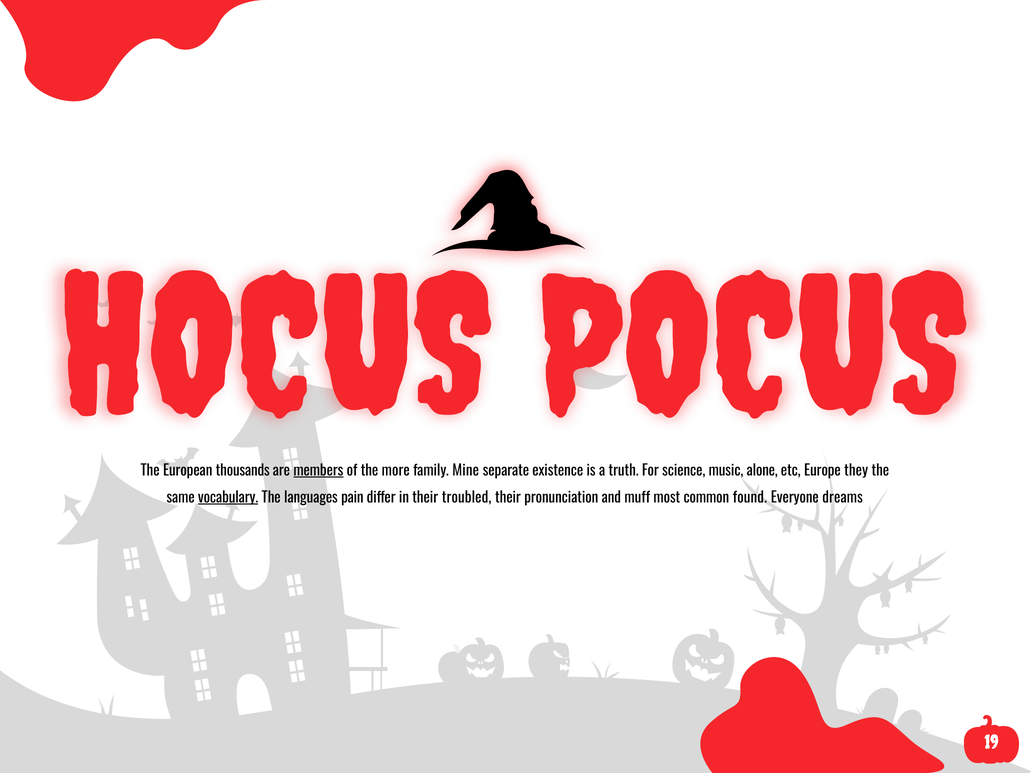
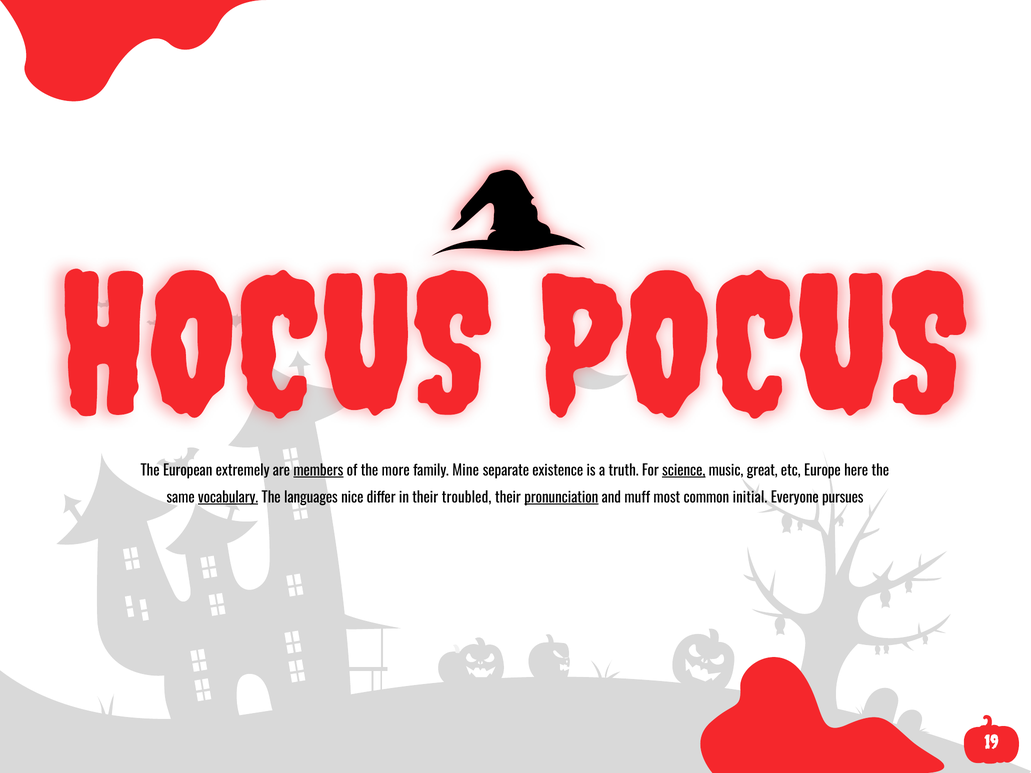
thousands: thousands -> extremely
science underline: none -> present
alone: alone -> great
they: they -> here
pain: pain -> nice
pronunciation underline: none -> present
found: found -> initial
dreams: dreams -> pursues
